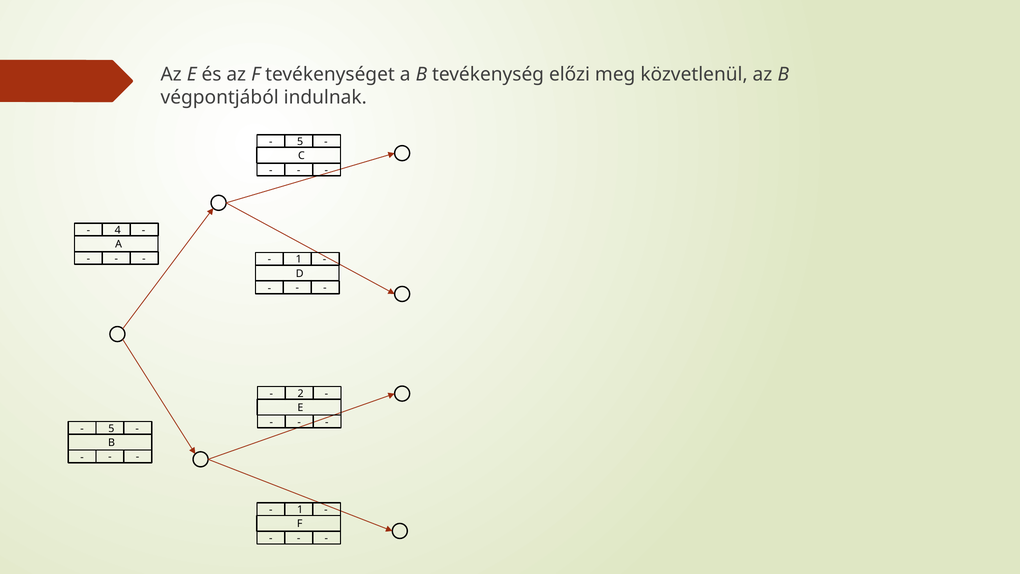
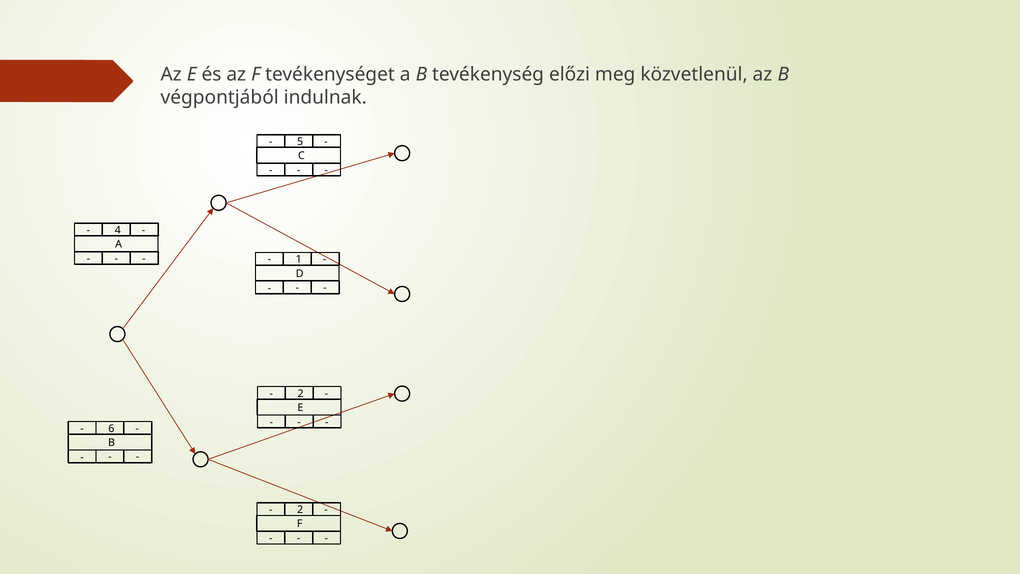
5 at (111, 428): 5 -> 6
1 at (300, 509): 1 -> 2
